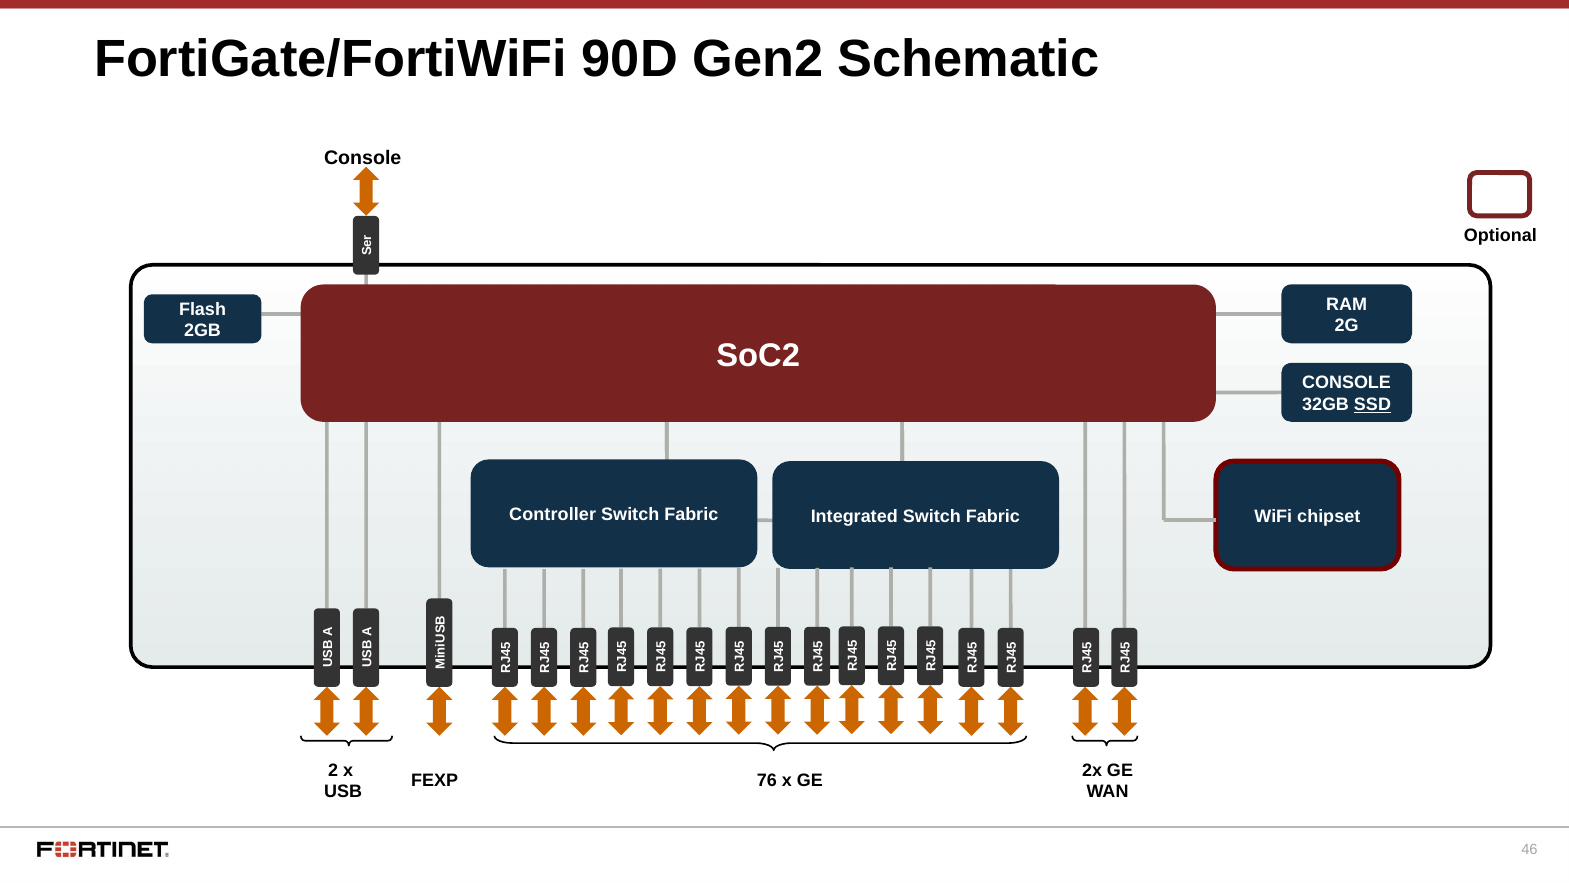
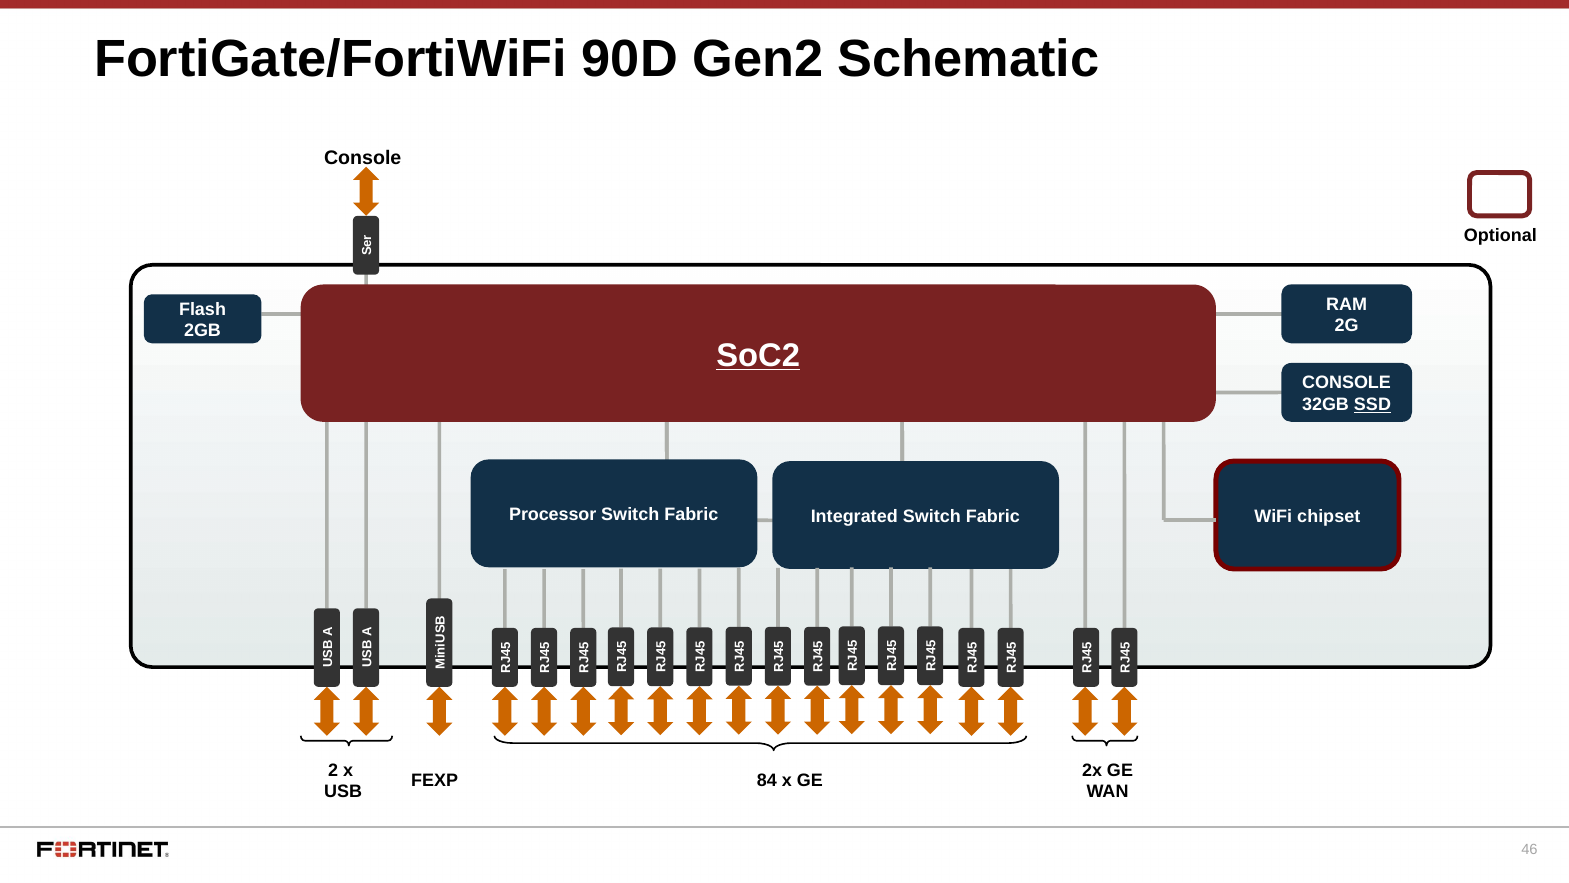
SoC2 underline: none -> present
Controller: Controller -> Processor
76: 76 -> 84
